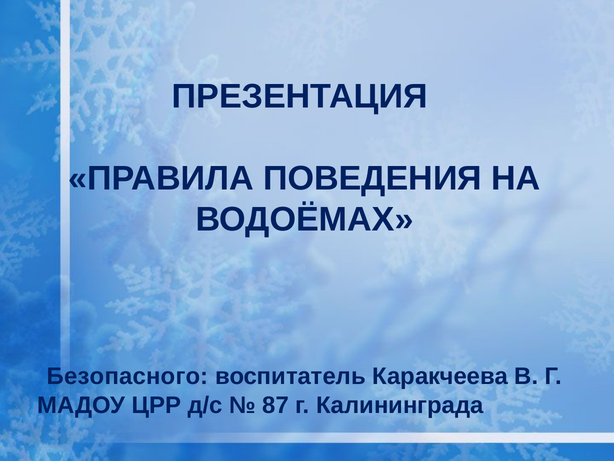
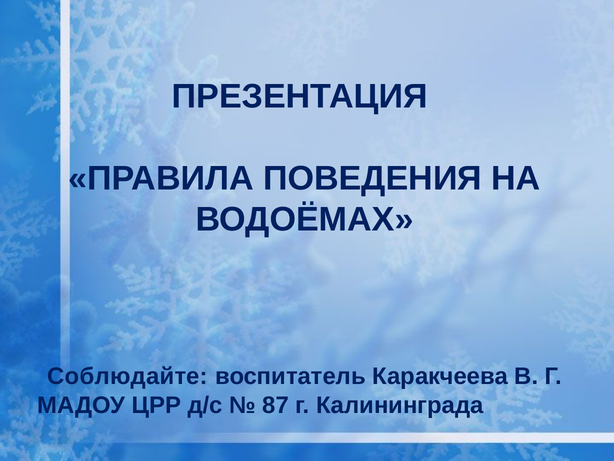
Безопасного: Безопасного -> Соблюдайте
